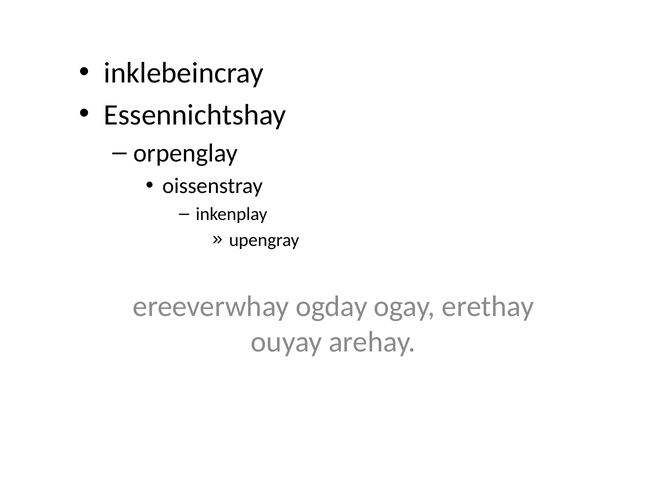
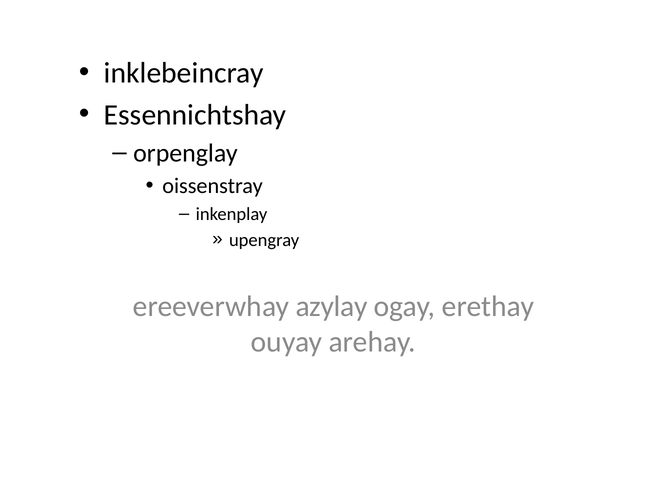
ogday: ogday -> azylay
